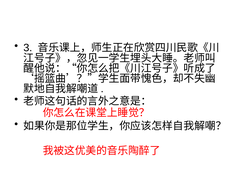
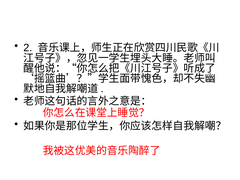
3: 3 -> 2
